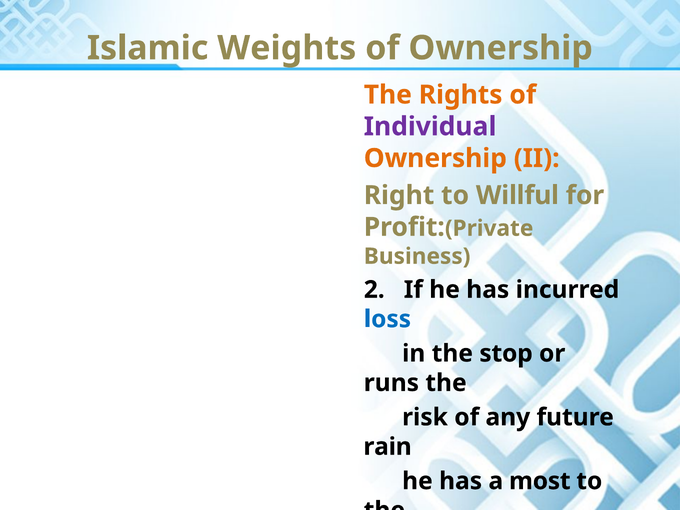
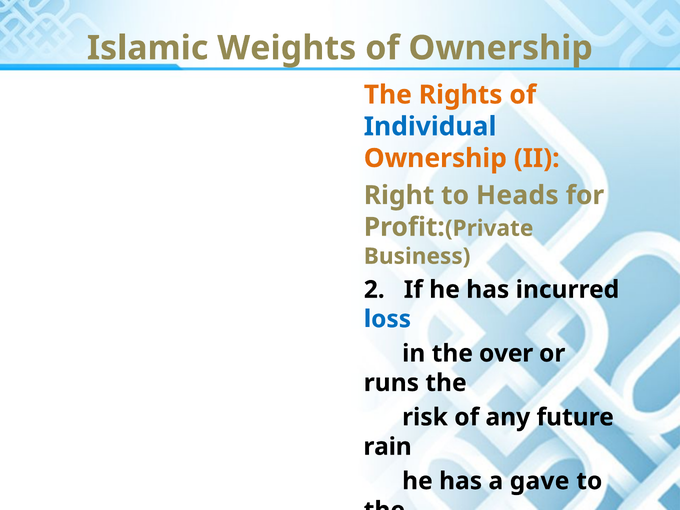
Individual colour: purple -> blue
Willful: Willful -> Heads
stop: stop -> over
most: most -> gave
